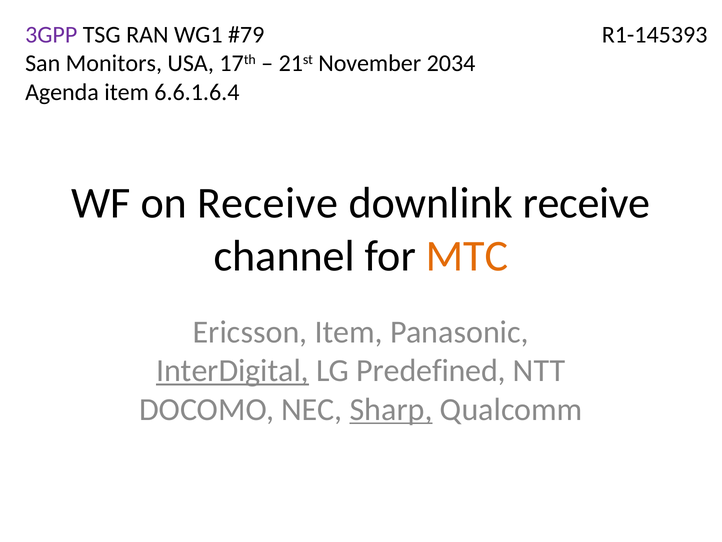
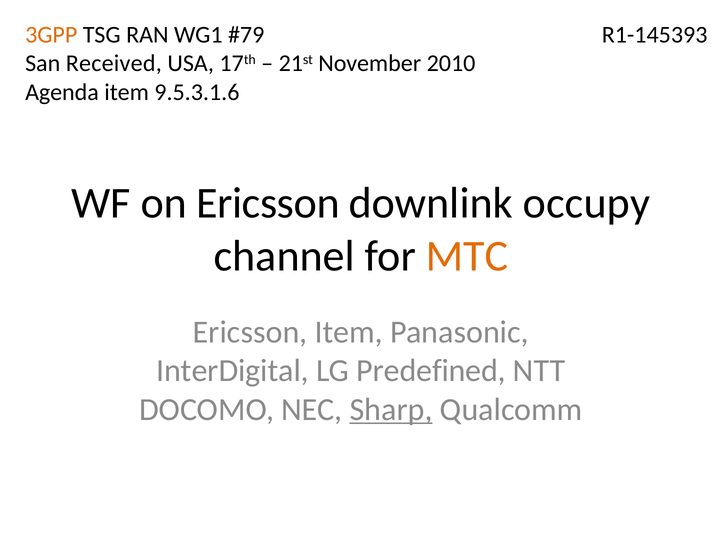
3GPP colour: purple -> orange
Monitors: Monitors -> Received
2034: 2034 -> 2010
6.6.1.6.4: 6.6.1.6.4 -> 9.5.3.1.6
on Receive: Receive -> Ericsson
downlink receive: receive -> occupy
InterDigital underline: present -> none
